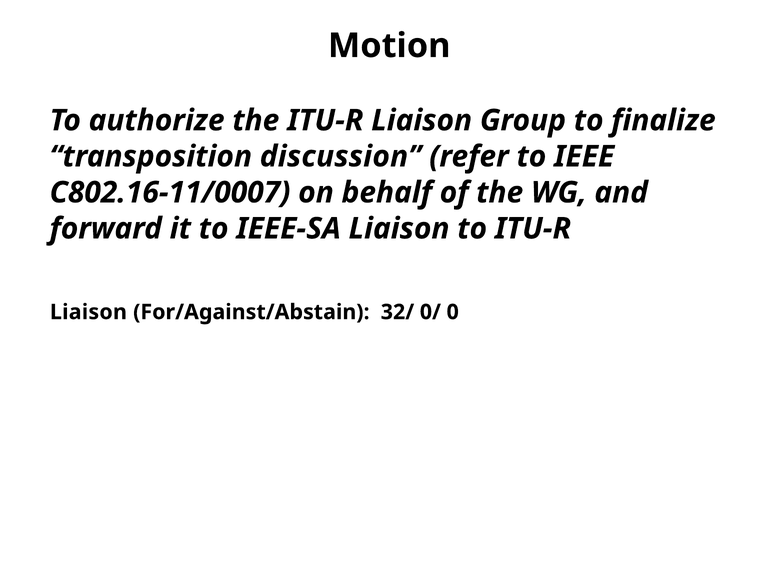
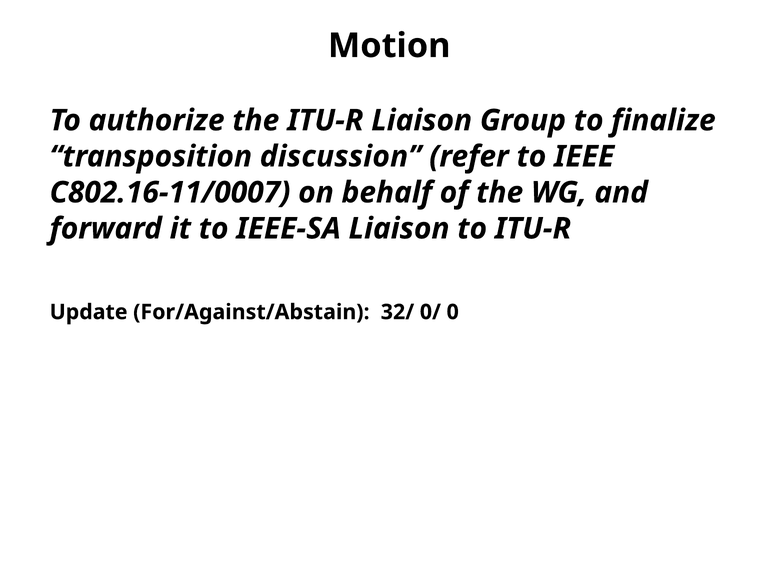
Liaison at (88, 312): Liaison -> Update
